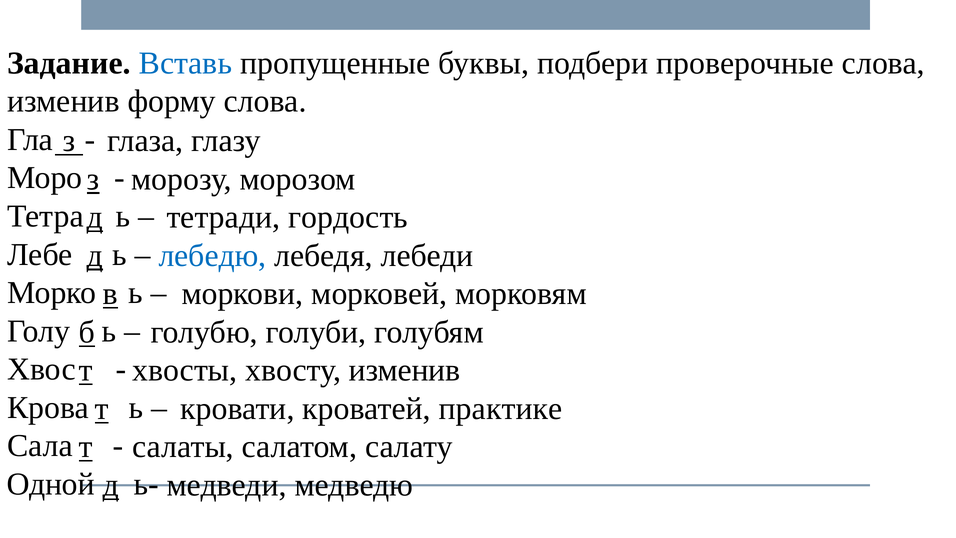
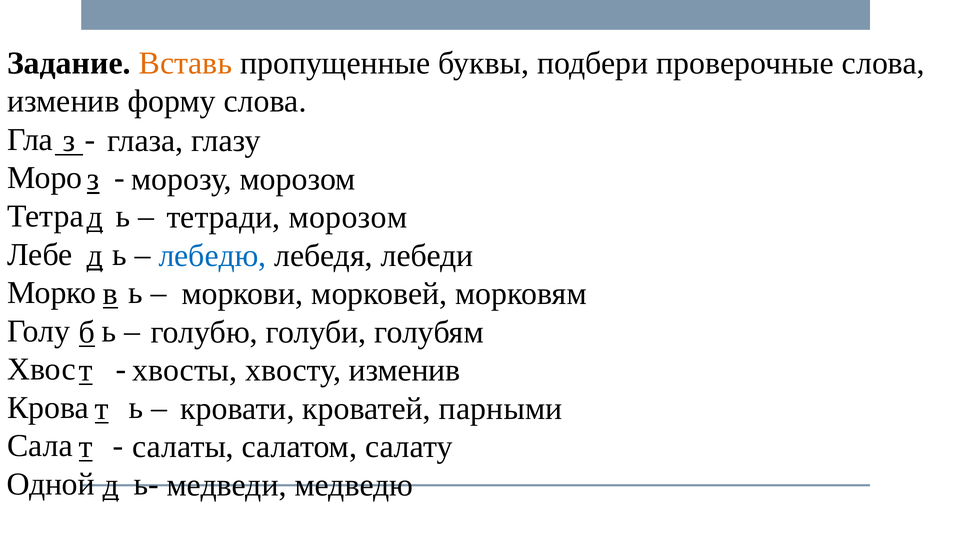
Вставь colour: blue -> orange
тетради гордость: гордость -> морозом
практике: практике -> парными
